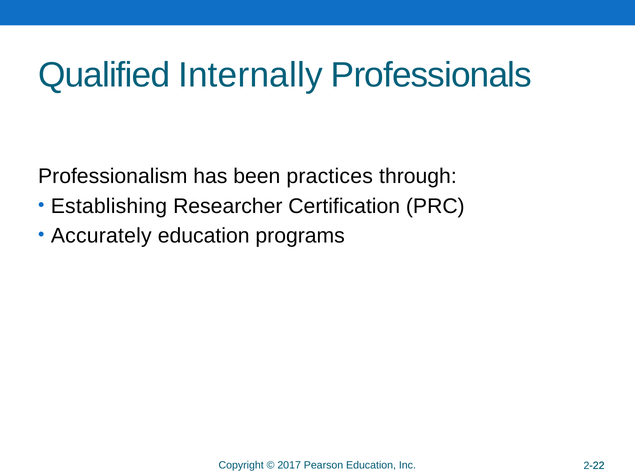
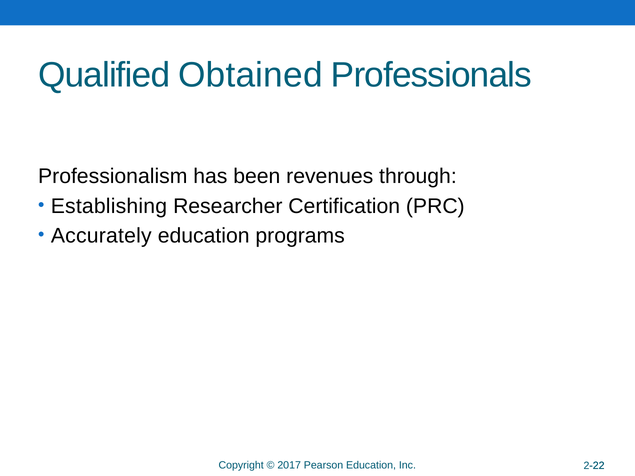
Internally: Internally -> Obtained
practices: practices -> revenues
